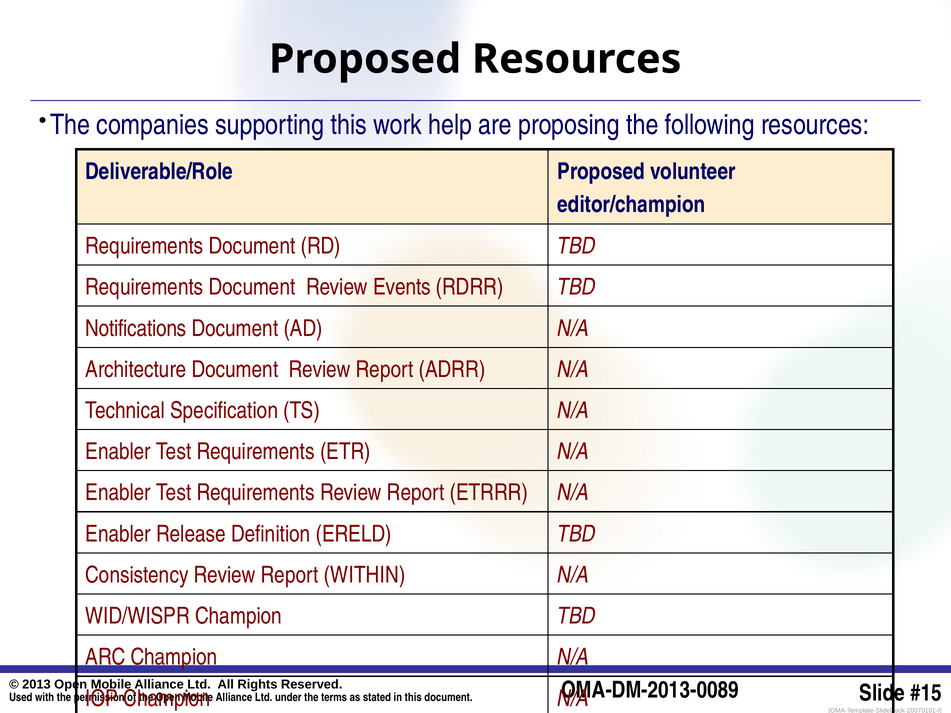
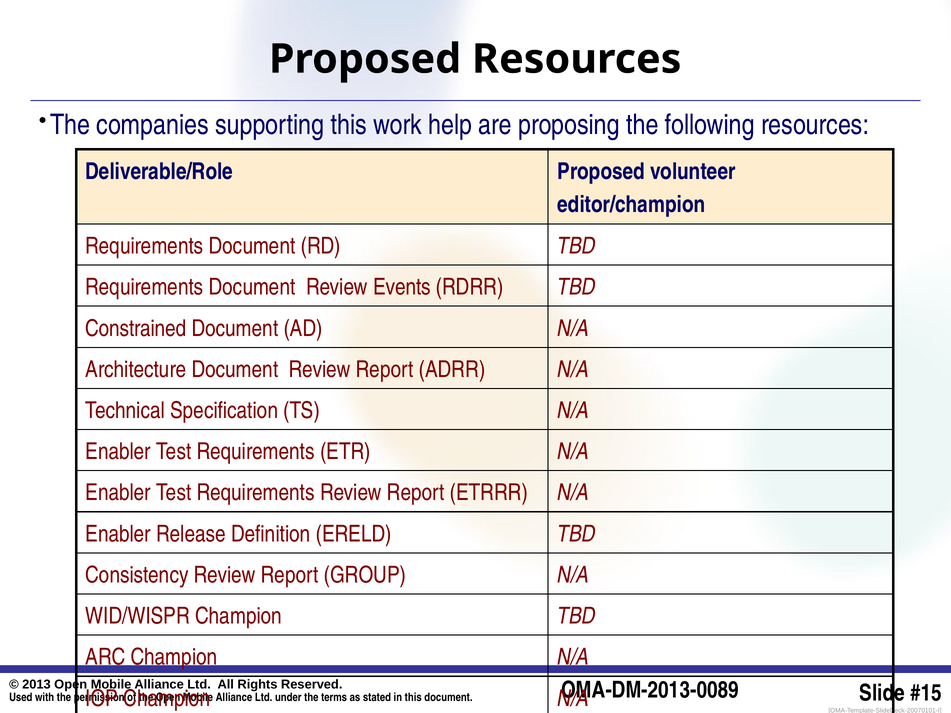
Notifications: Notifications -> Constrained
WITHIN: WITHIN -> GROUP
